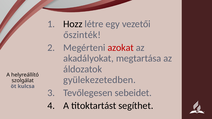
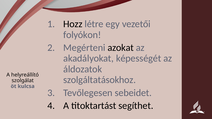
őszinték: őszinték -> folyókon
azokat colour: red -> black
megtartása: megtartása -> képességét
gyülekezetedben: gyülekezetedben -> szolgáltatásokhoz
